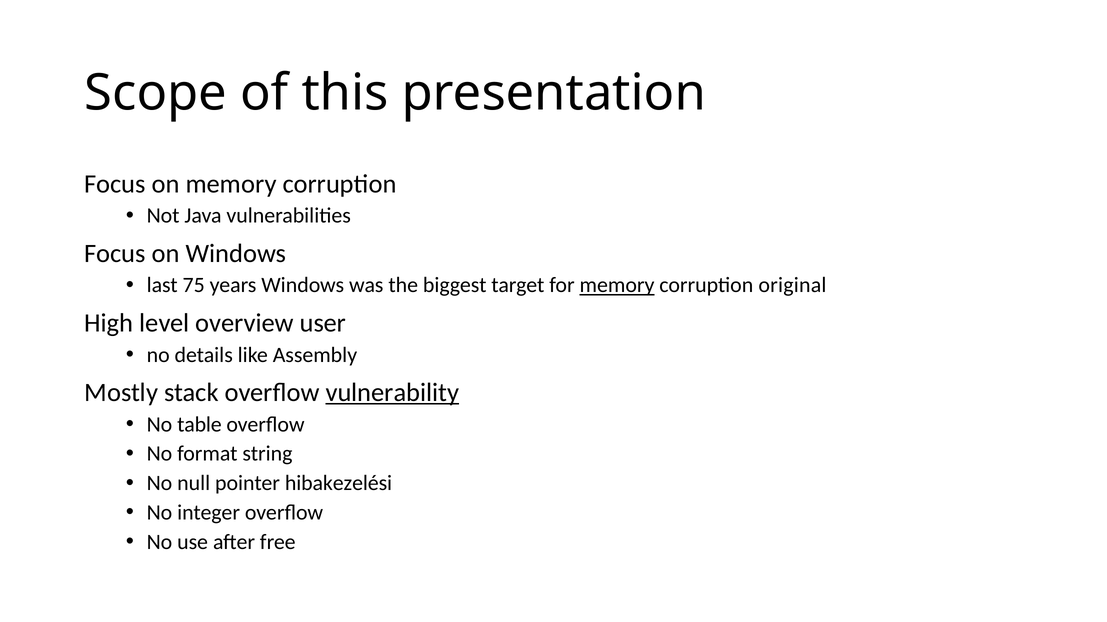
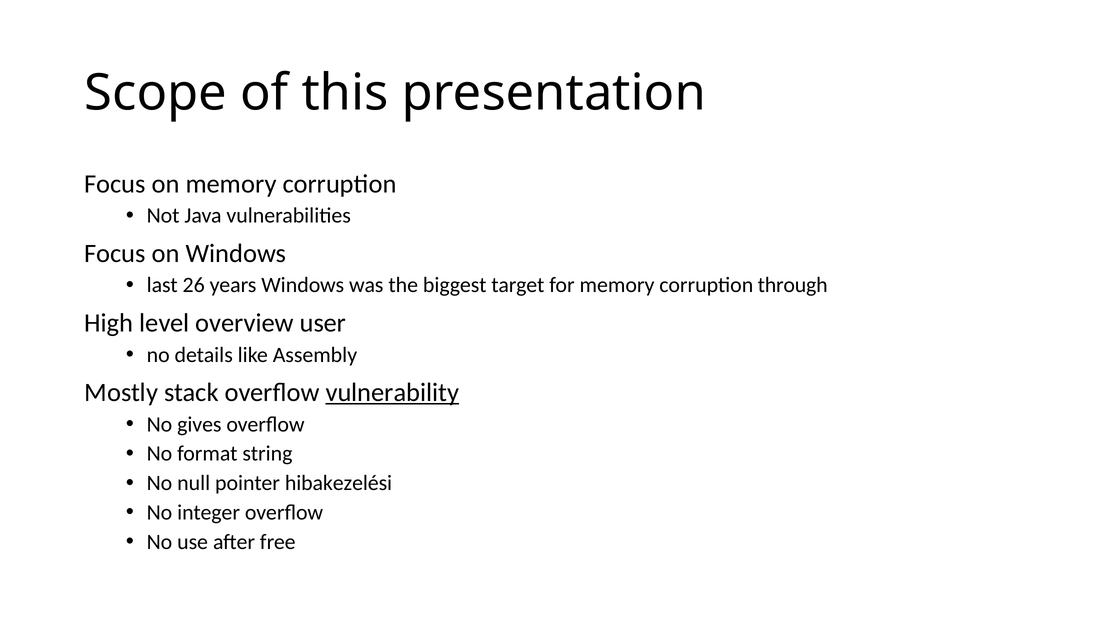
75: 75 -> 26
memory at (617, 286) underline: present -> none
original: original -> through
table: table -> gives
